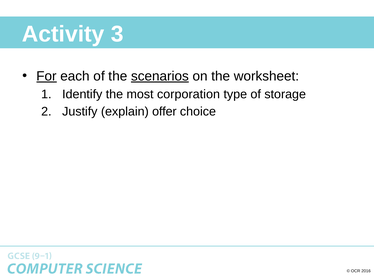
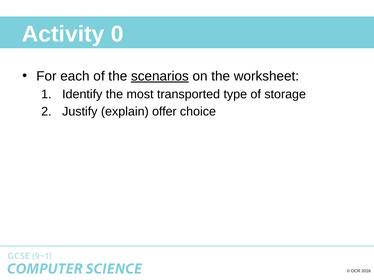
3: 3 -> 0
For underline: present -> none
corporation: corporation -> transported
